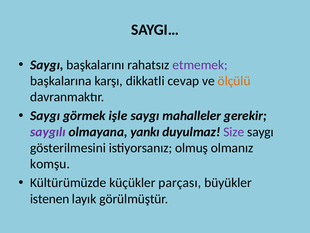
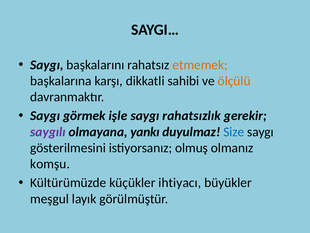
etmemek colour: purple -> orange
cevap: cevap -> sahibi
mahalleler: mahalleler -> rahatsızlık
Size colour: purple -> blue
parçası: parçası -> ihtiyacı
istenen: istenen -> meşgul
